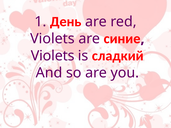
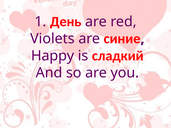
Violets at (53, 56): Violets -> Happy
